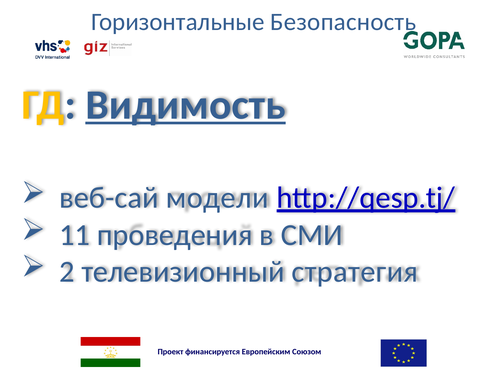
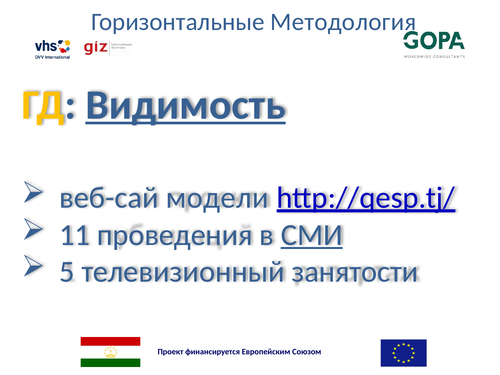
Безопасность: Безопасность -> Методология
СМИ underline: none -> present
2: 2 -> 5
стратегия: стратегия -> занятости
